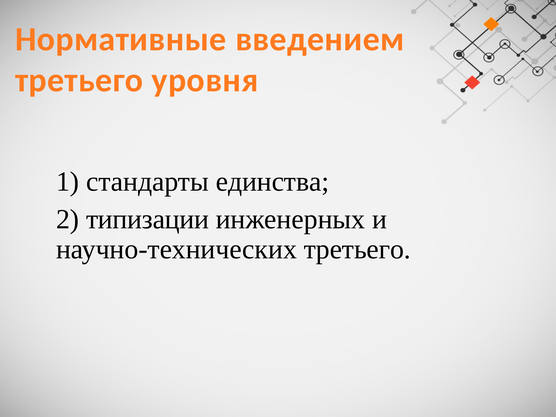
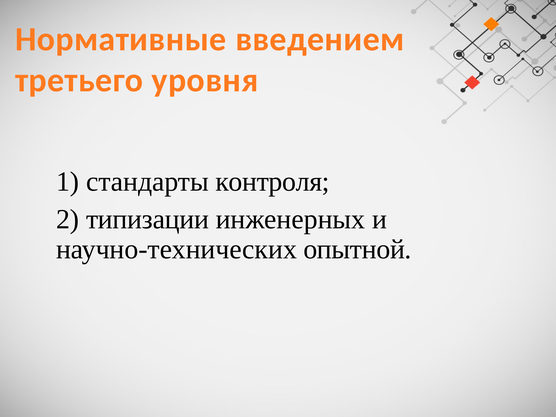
единства: единства -> контроля
научно-технических третьего: третьего -> опытной
